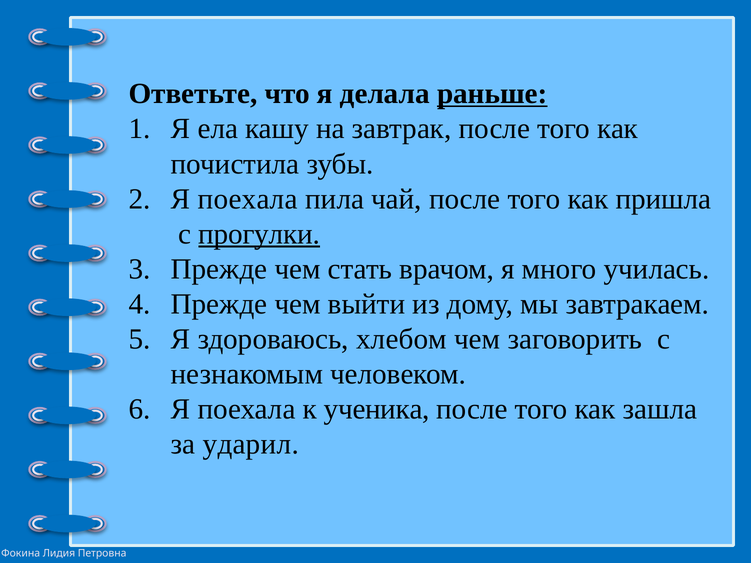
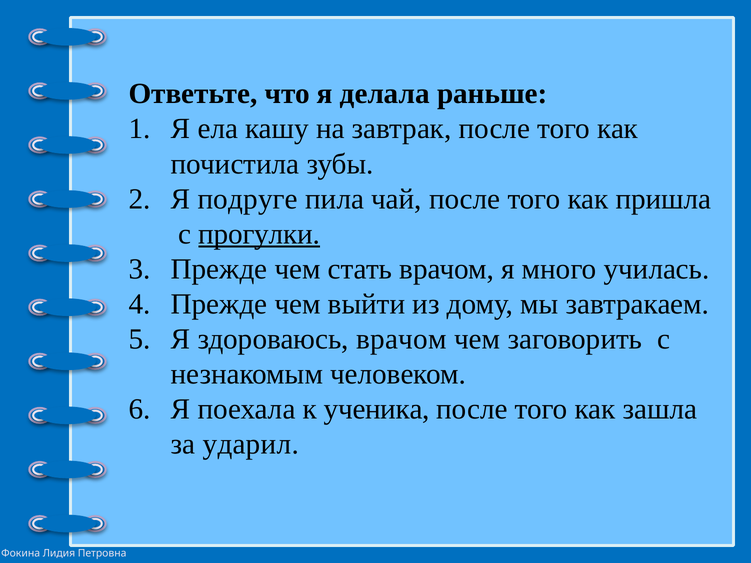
раньше underline: present -> none
поехала at (248, 199): поехала -> подруге
здороваюсь хлебом: хлебом -> врачом
